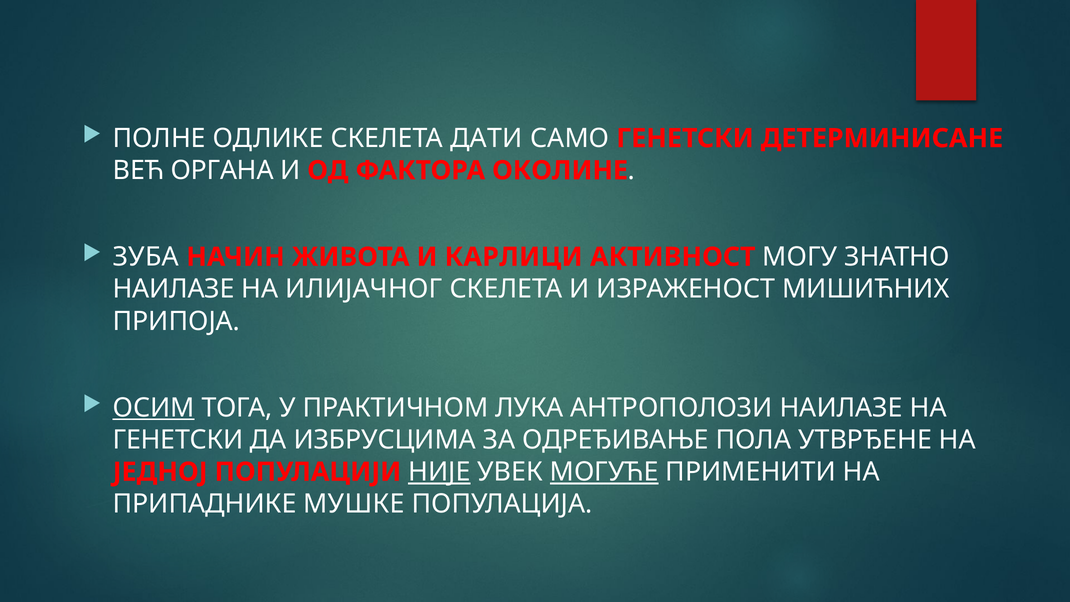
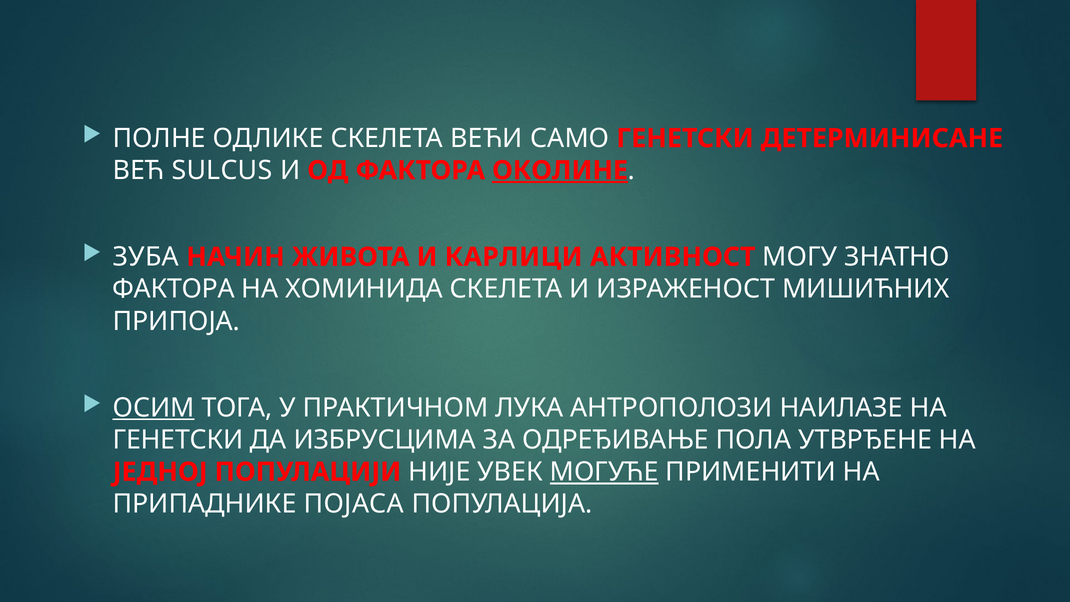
ДАТИ: ДАТИ -> ВЕЋИ
ОРГАНА: ОРГАНА -> SULCUS
ОКОЛИНЕ underline: none -> present
НАИЛАЗЕ at (174, 289): НАИЛАЗЕ -> ФАКТОРА
ИЛИЈАЧНОГ: ИЛИЈАЧНОГ -> ХОМИНИДА
НИЈЕ underline: present -> none
МУШКЕ: МУШКЕ -> ПОЈАСА
